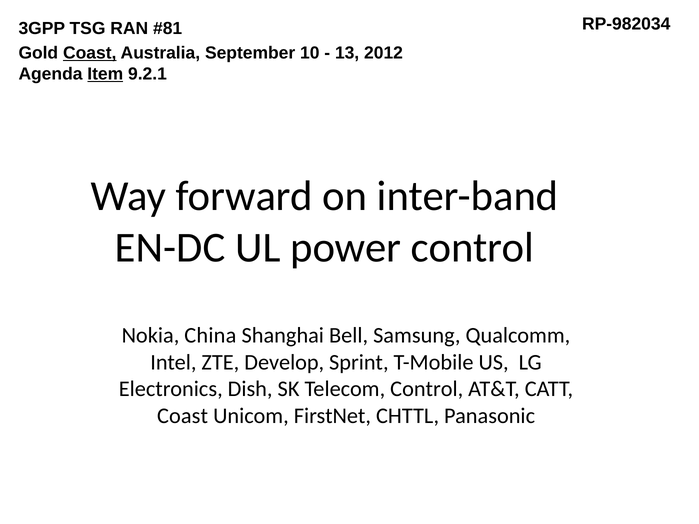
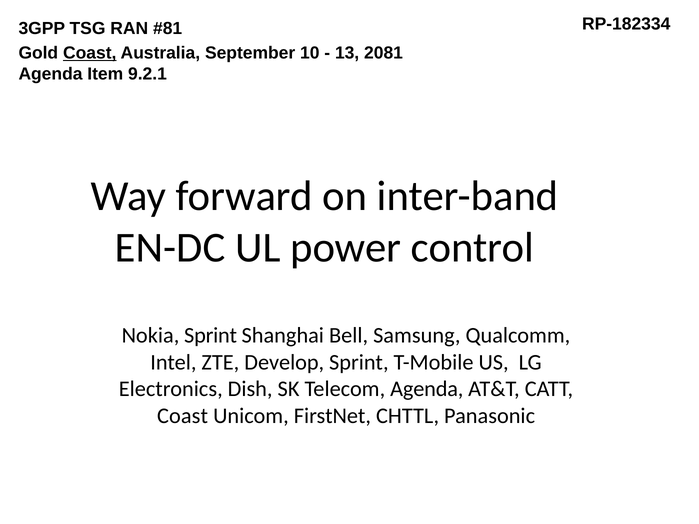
RP-982034: RP-982034 -> RP-182334
2012: 2012 -> 2081
Item underline: present -> none
Nokia China: China -> Sprint
Telecom Control: Control -> Agenda
